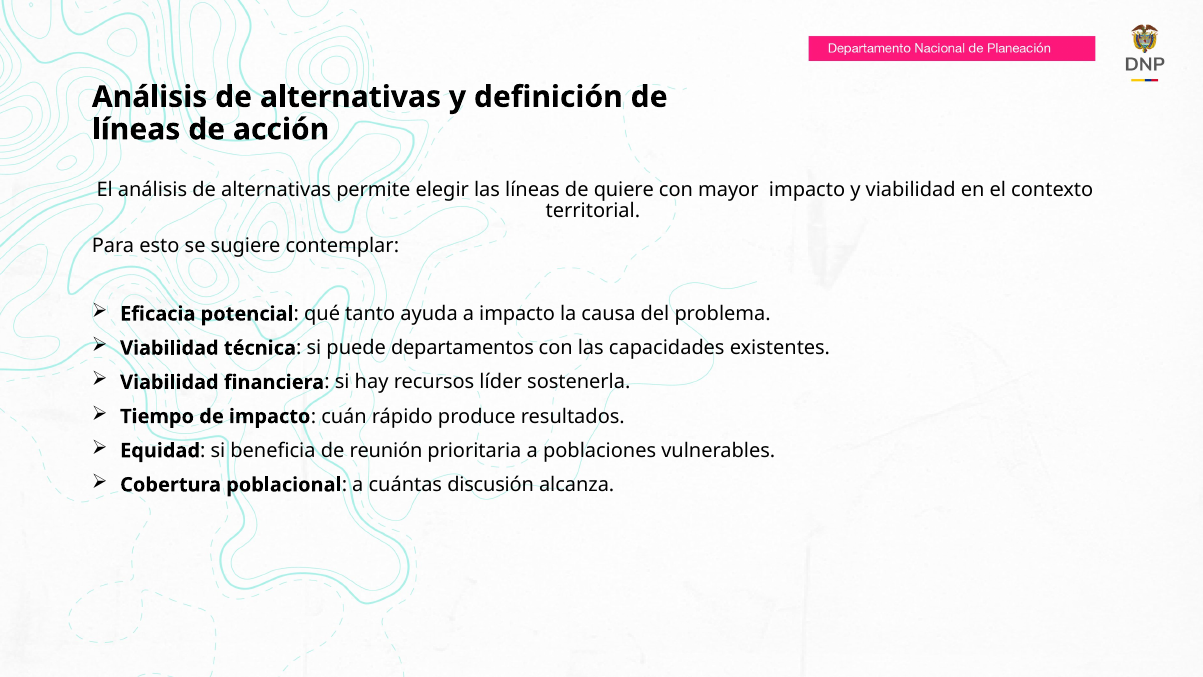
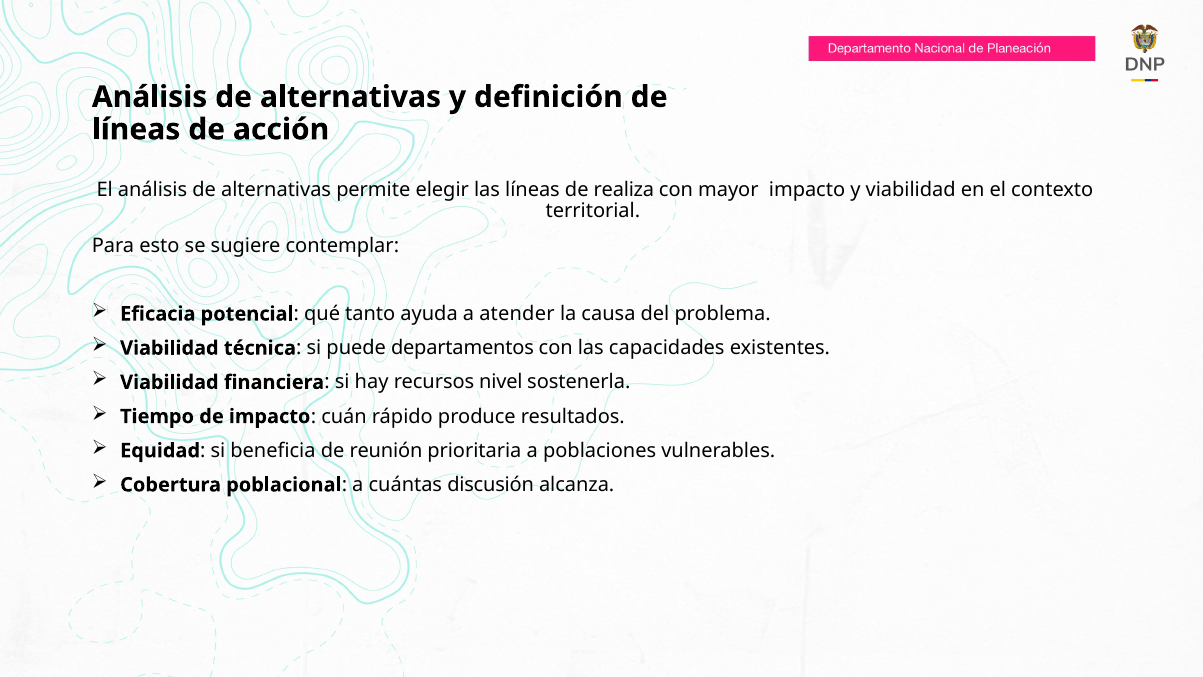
quiere: quiere -> realiza
a impacto: impacto -> atender
líder: líder -> nivel
